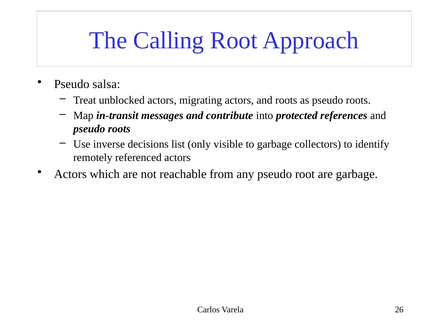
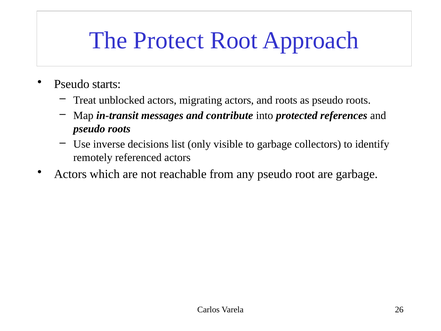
Calling: Calling -> Protect
salsa: salsa -> starts
